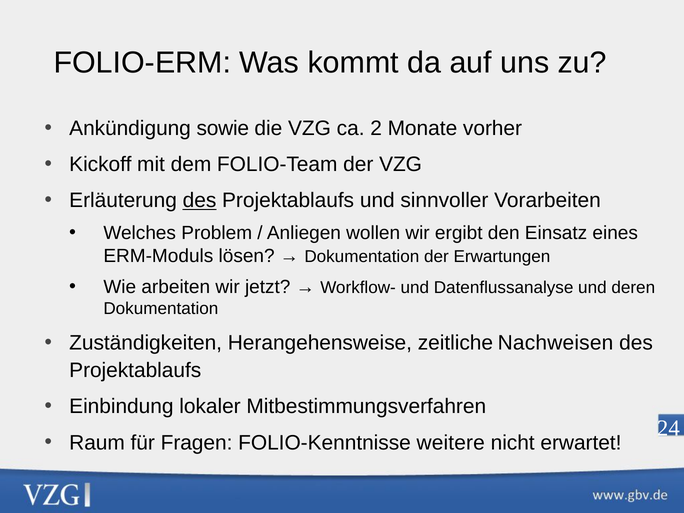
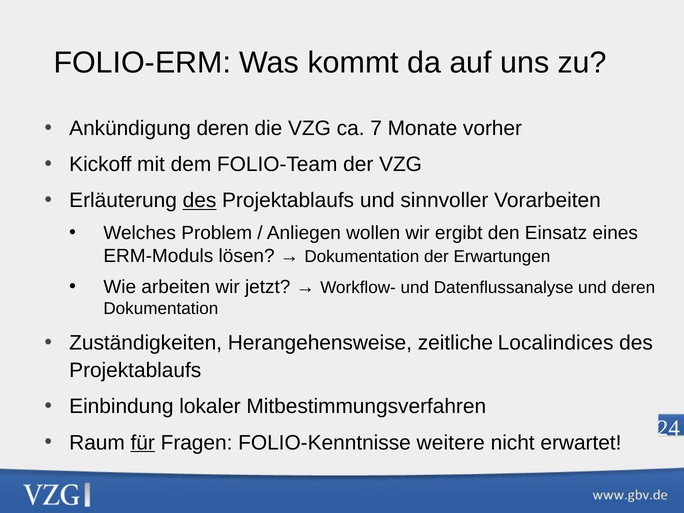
Ankündigung sowie: sowie -> deren
2: 2 -> 7
Nachweisen: Nachweisen -> Localindices
für underline: none -> present
